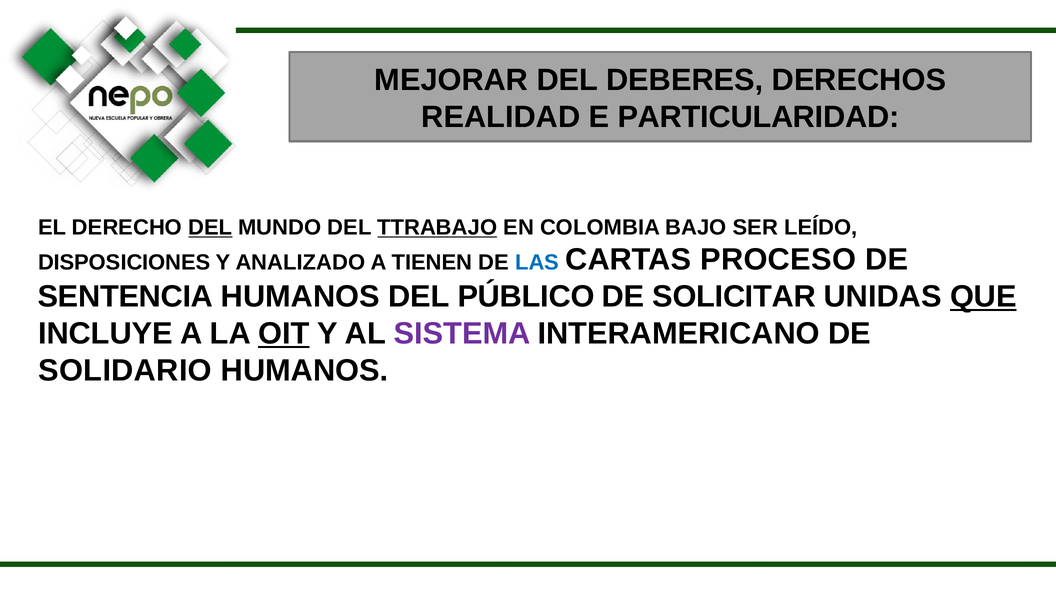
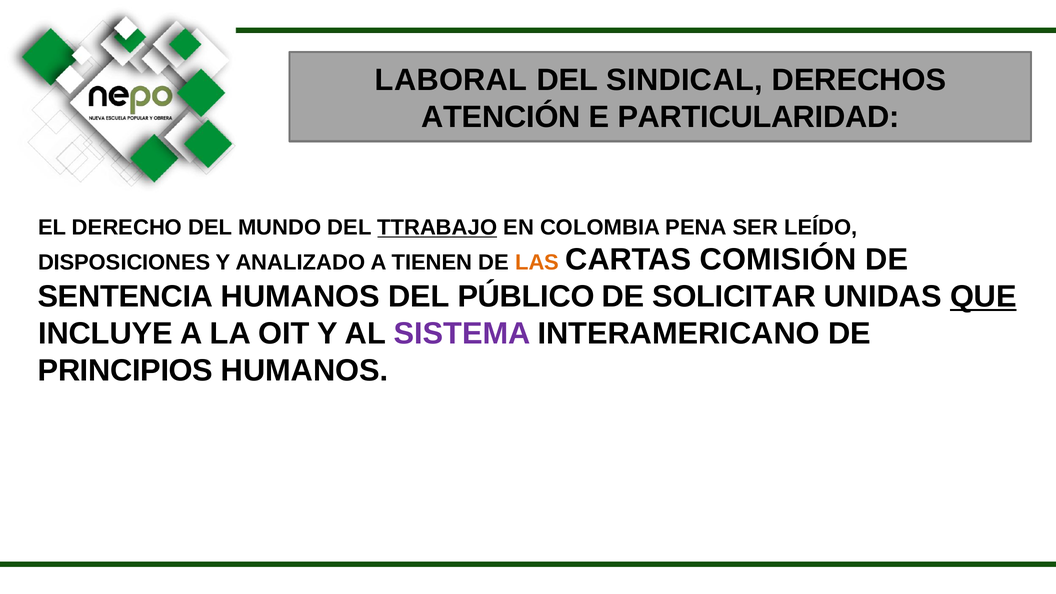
MEJORAR: MEJORAR -> LABORAL
DEBERES: DEBERES -> SINDICAL
REALIDAD: REALIDAD -> ATENCIÓN
DEL at (210, 228) underline: present -> none
BAJO: BAJO -> PENA
LAS colour: blue -> orange
PROCESO: PROCESO -> COMISIÓN
OIT underline: present -> none
SOLIDARIO: SOLIDARIO -> PRINCIPIOS
